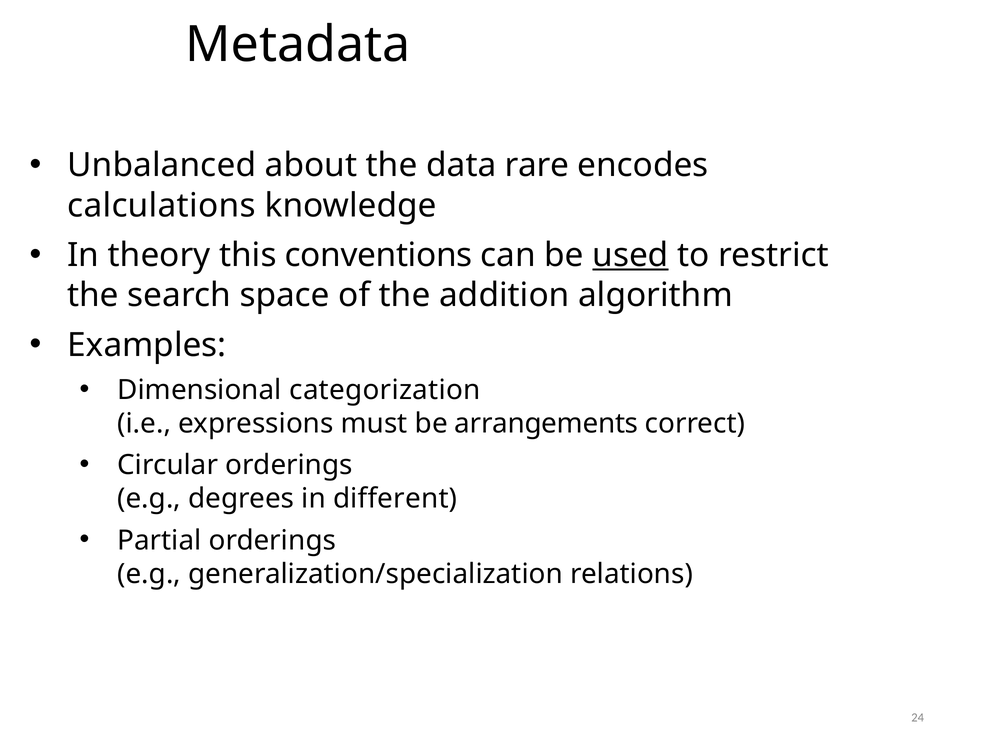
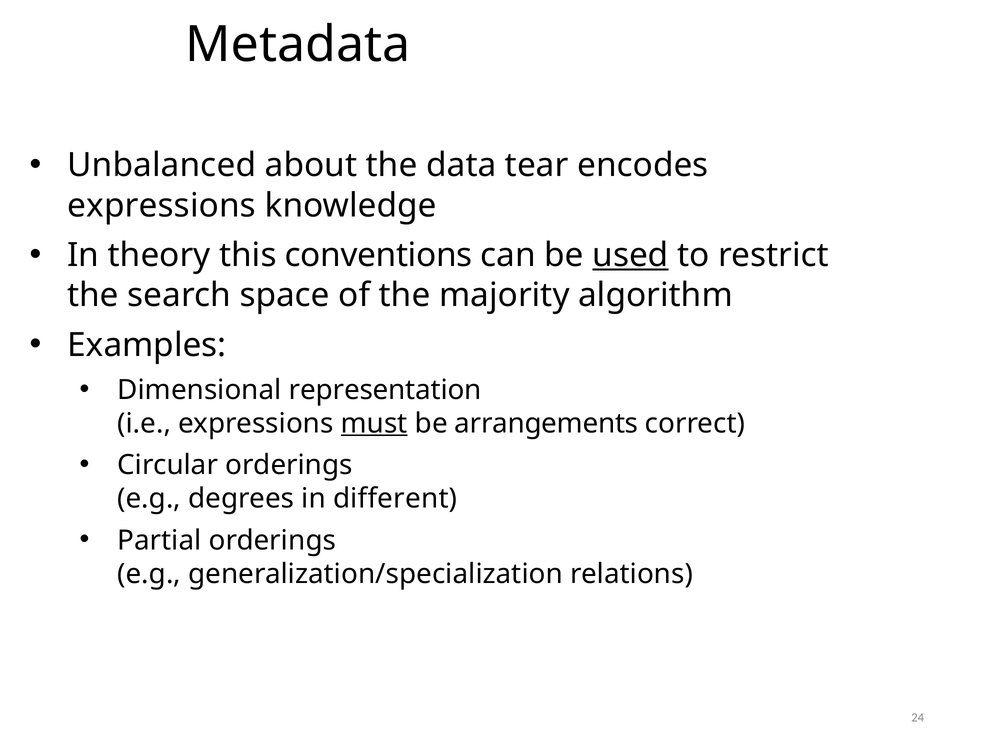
rare: rare -> tear
calculations at (162, 206): calculations -> expressions
addition: addition -> majority
categorization: categorization -> representation
must underline: none -> present
